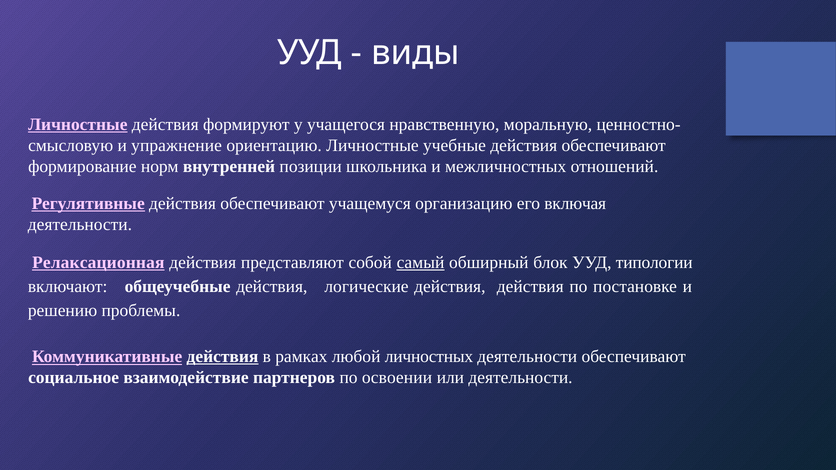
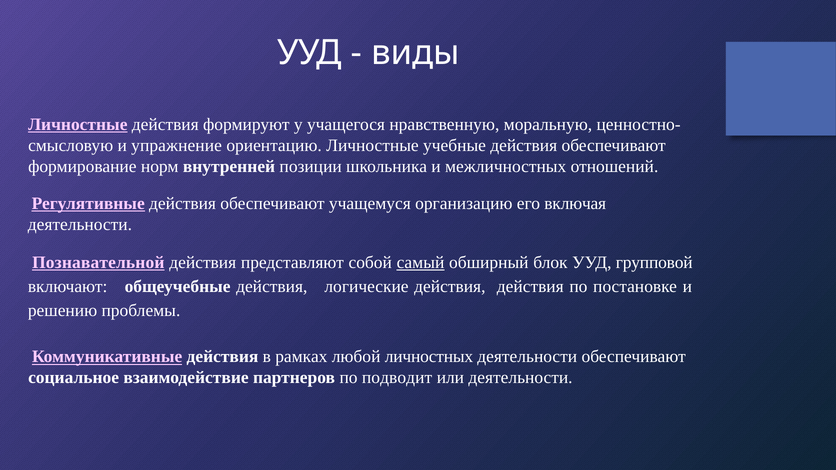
Релаксационная: Релаксационная -> Познавательной
типологии: типологии -> групповой
действия at (222, 357) underline: present -> none
освоении: освоении -> подводит
